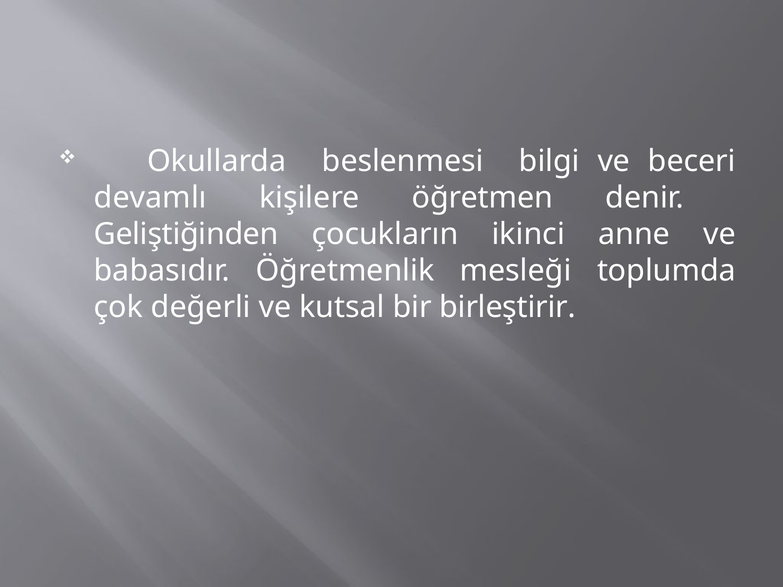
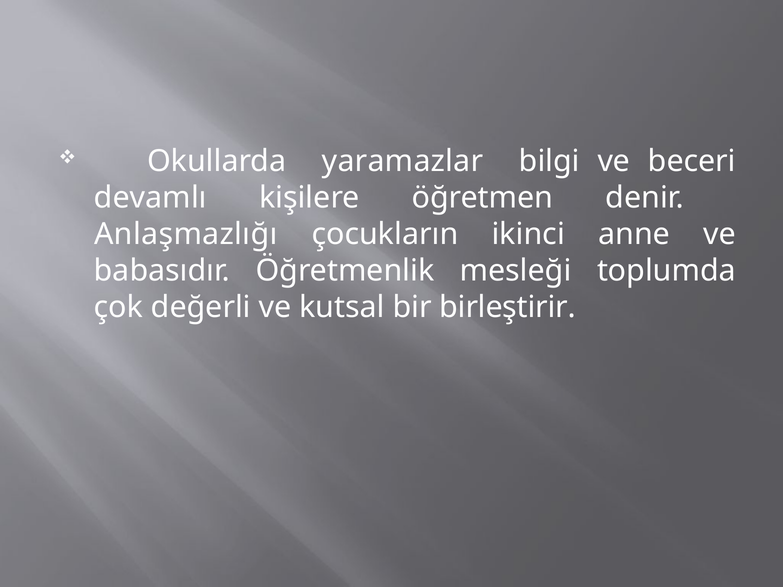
beslenmesi: beslenmesi -> yaramazlar
Geliştiğinden: Geliştiğinden -> Anlaşmazlığı
